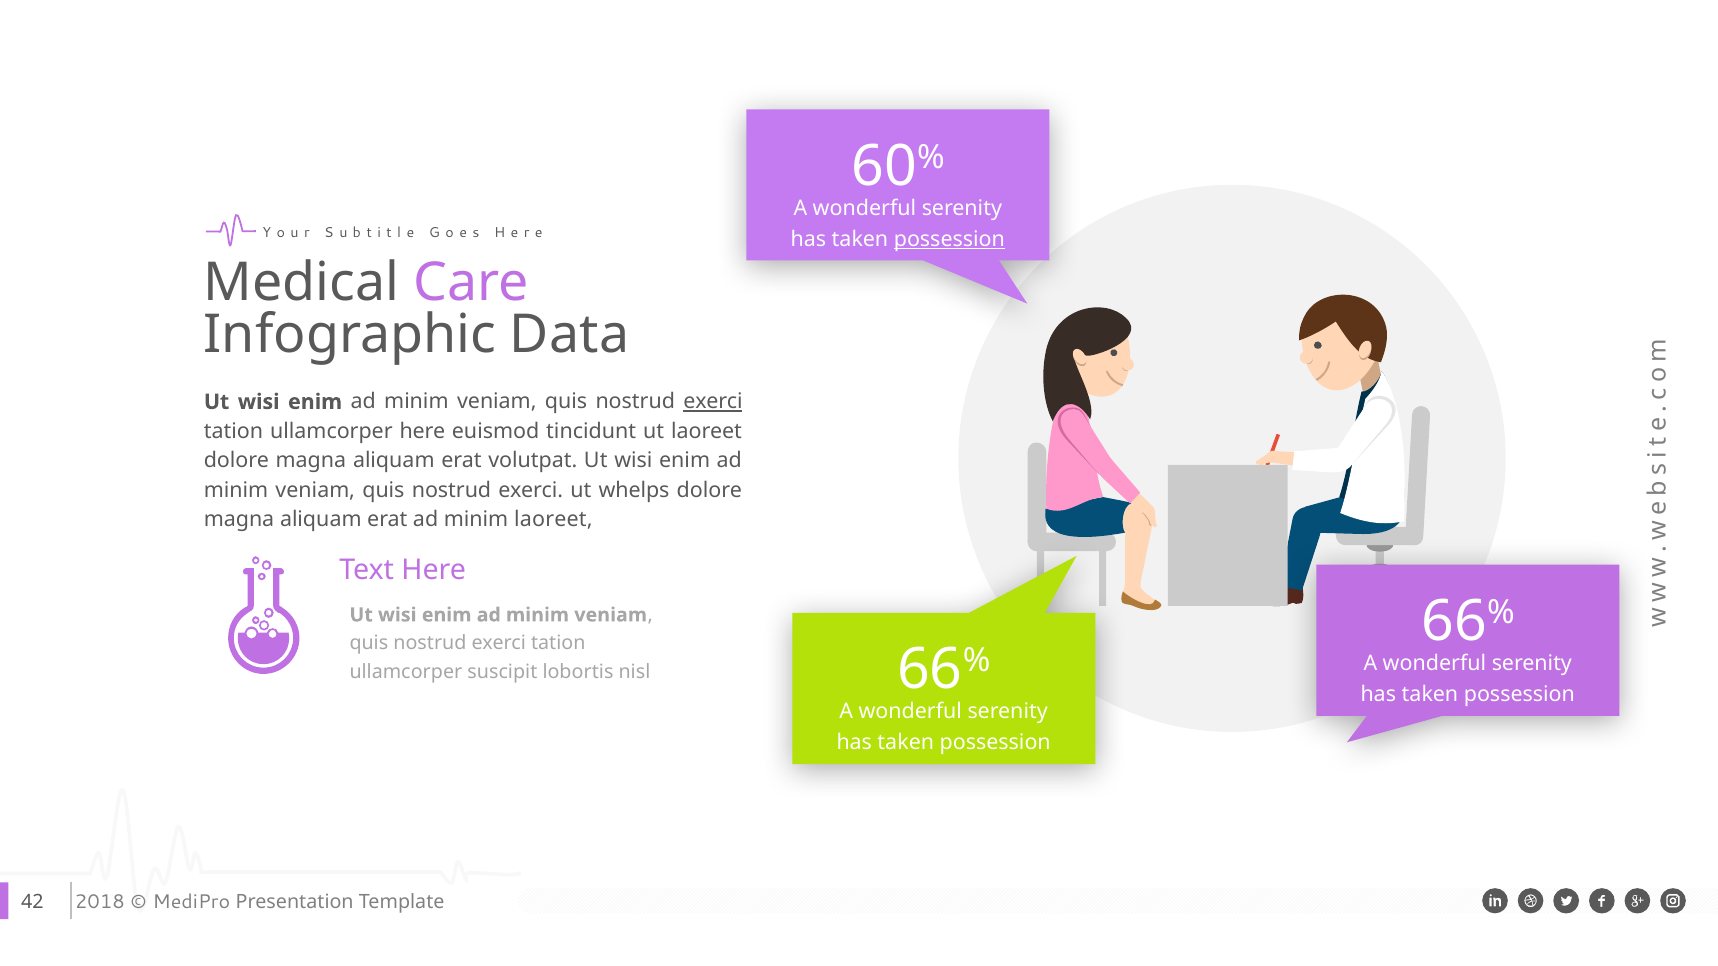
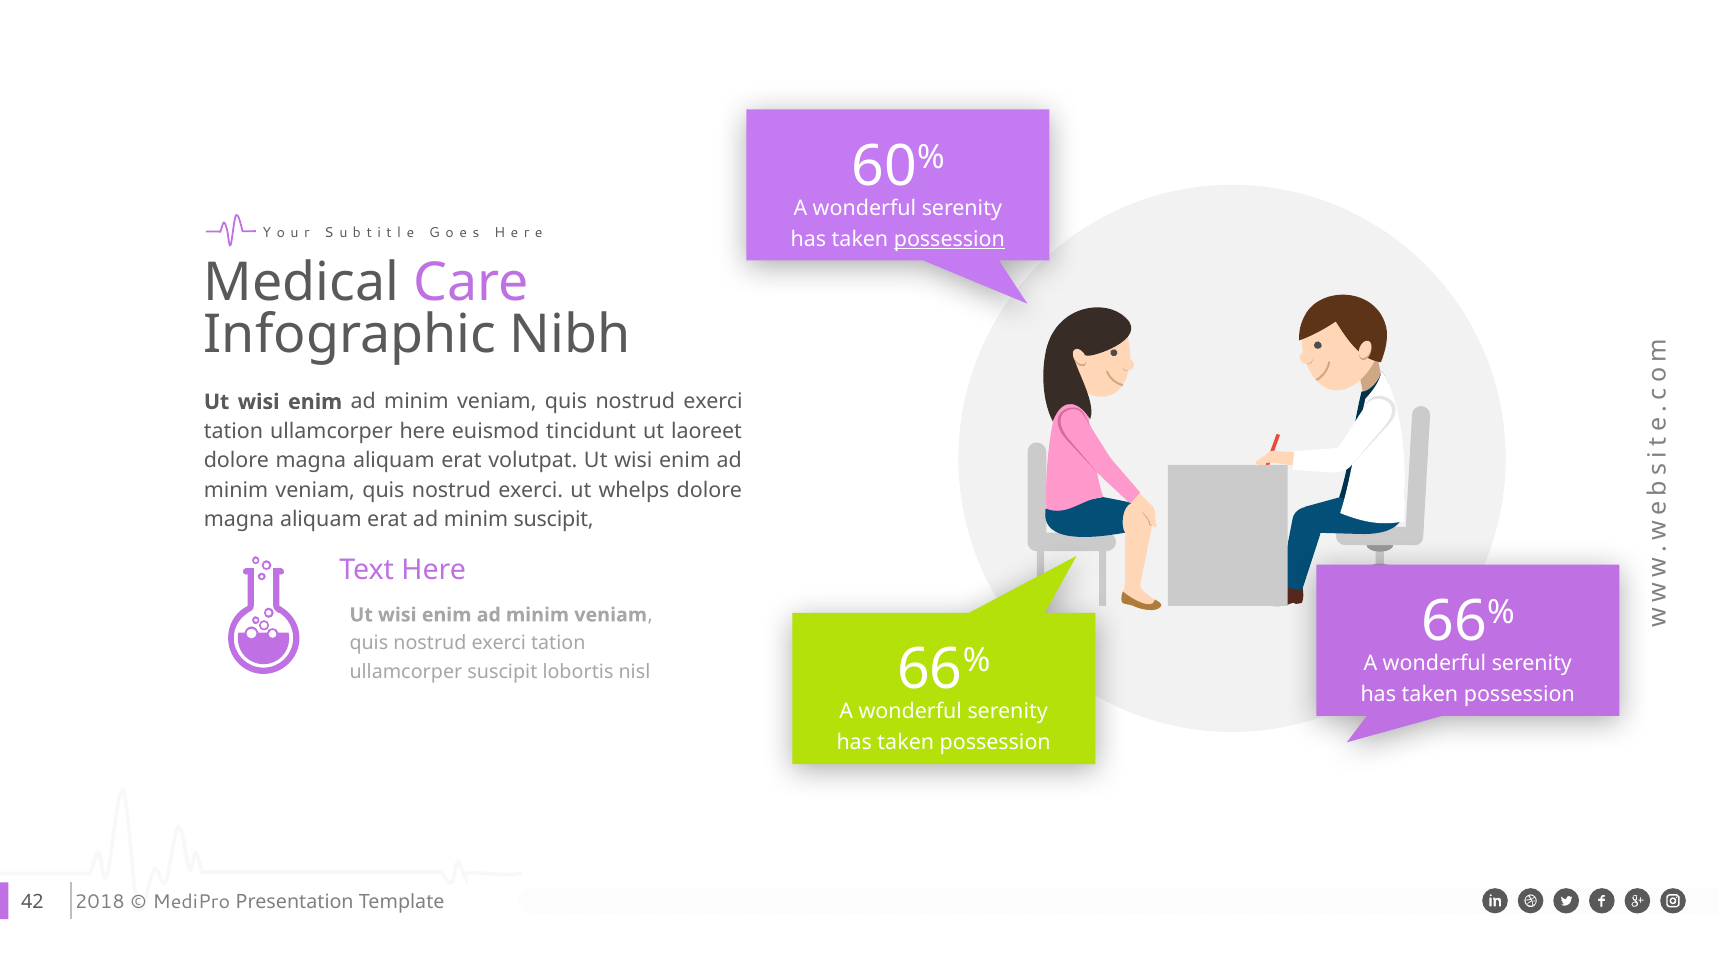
Data: Data -> Nibh
exerci at (713, 402) underline: present -> none
minim laoreet: laoreet -> suscipit
